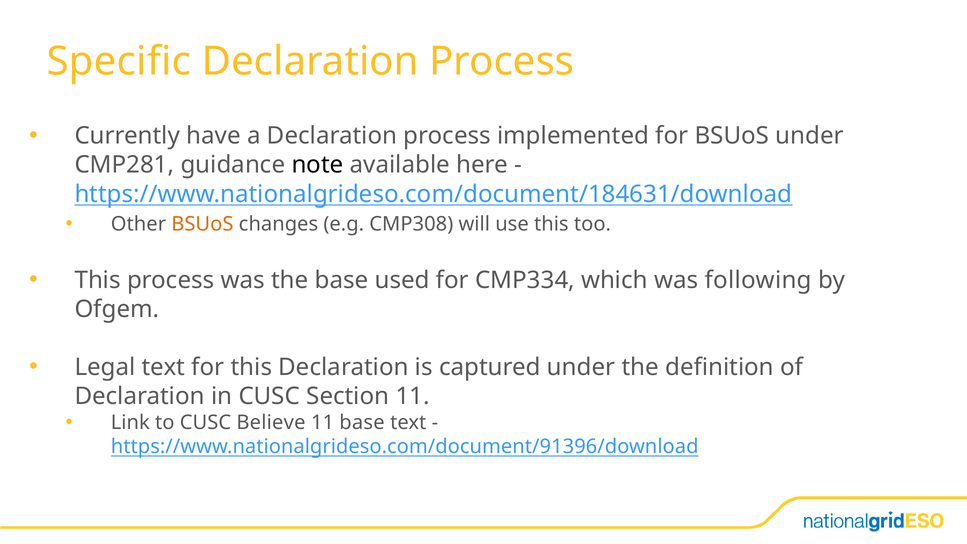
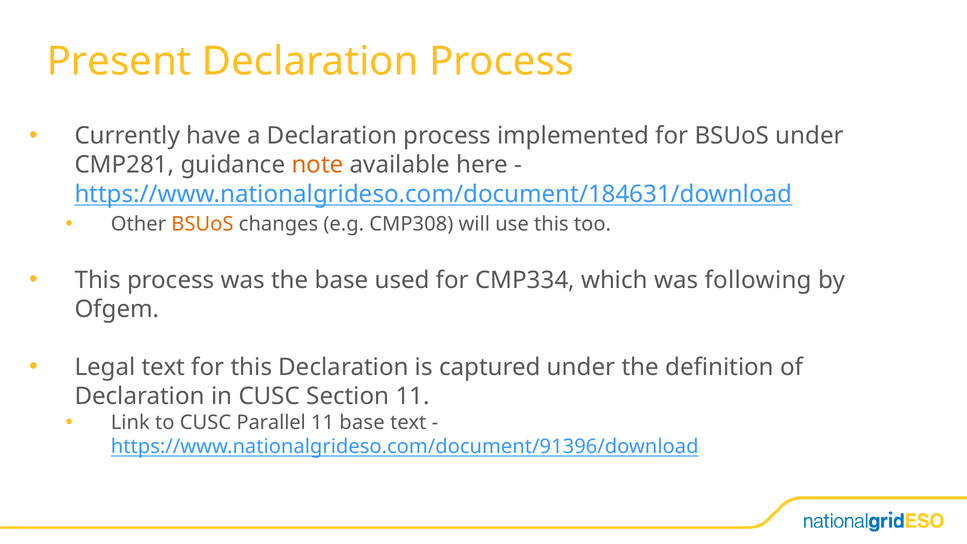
Specific: Specific -> Present
note colour: black -> orange
Believe: Believe -> Parallel
